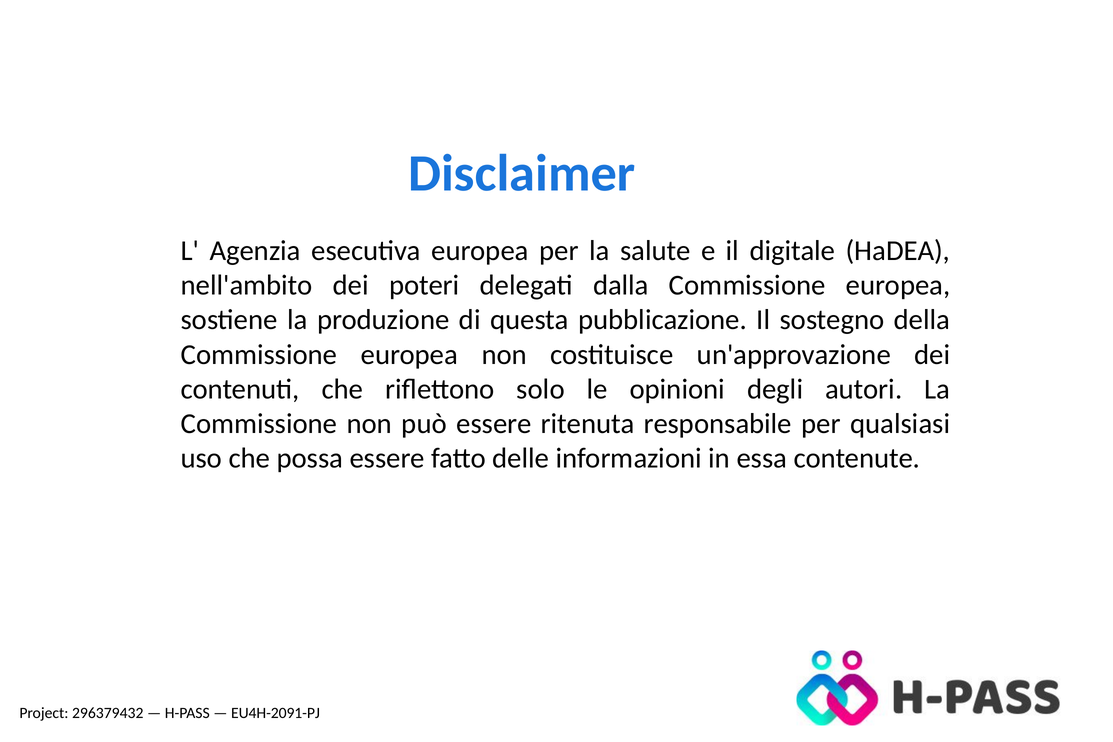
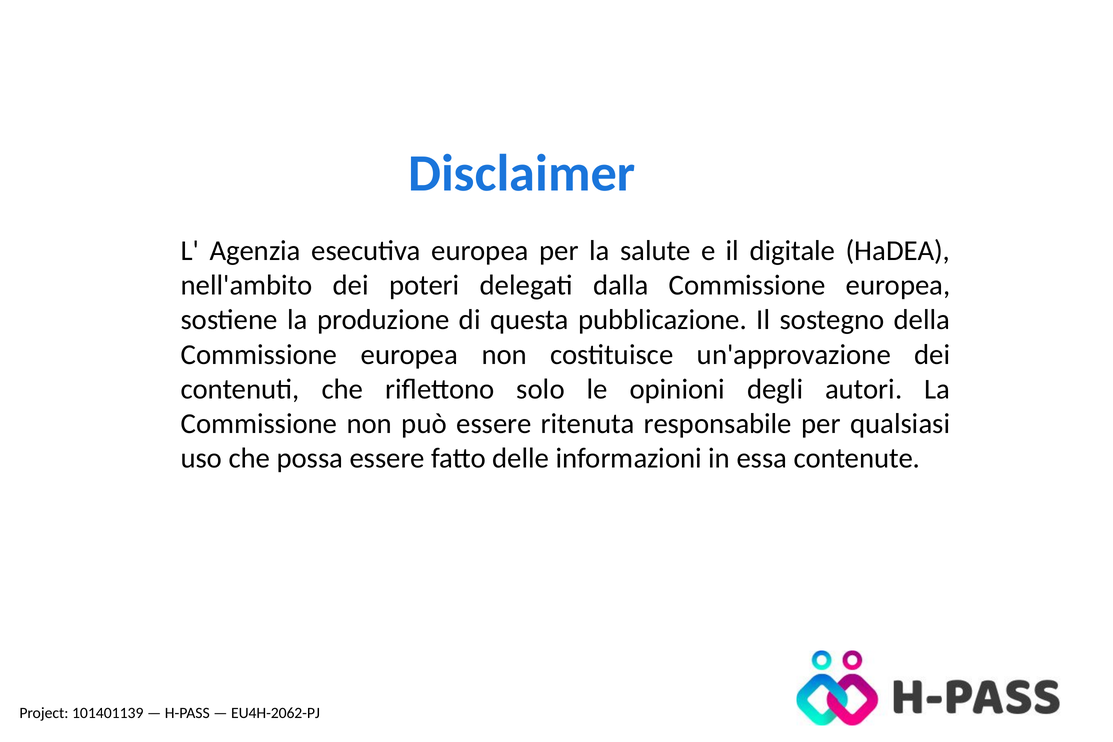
296379432: 296379432 -> 101401139
EU4H-2091-PJ: EU4H-2091-PJ -> EU4H-2062-PJ
